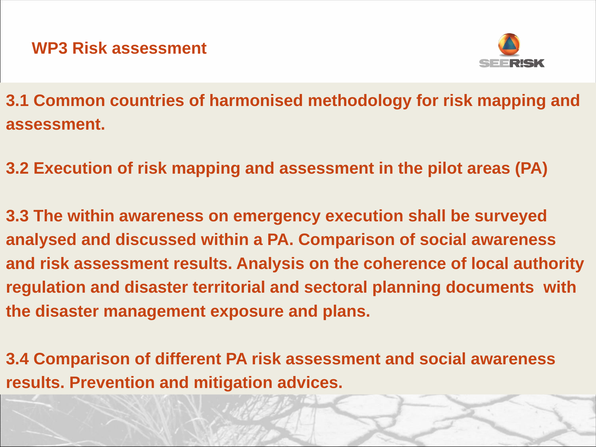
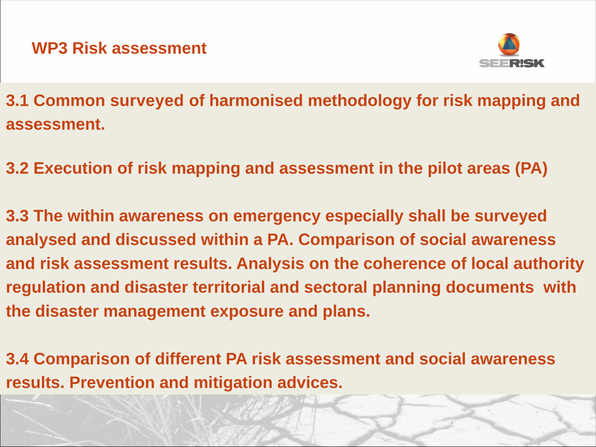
Common countries: countries -> surveyed
emergency execution: execution -> especially
